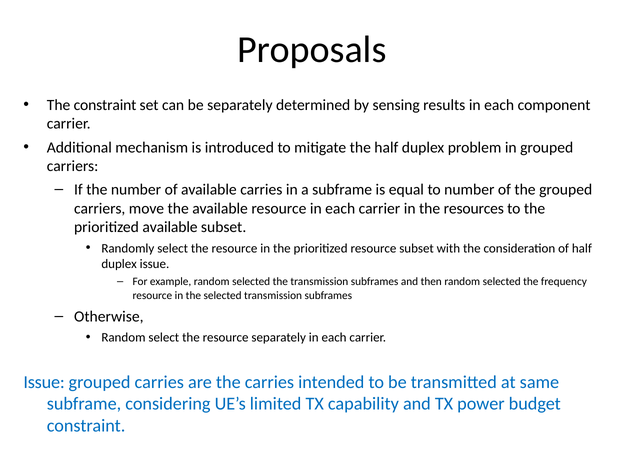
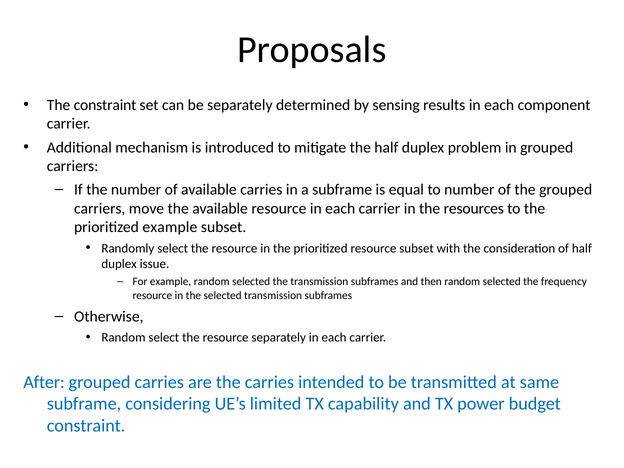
prioritized available: available -> example
Issue at (44, 382): Issue -> After
